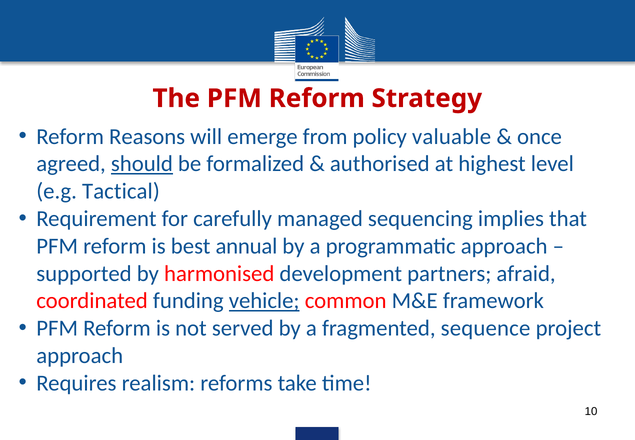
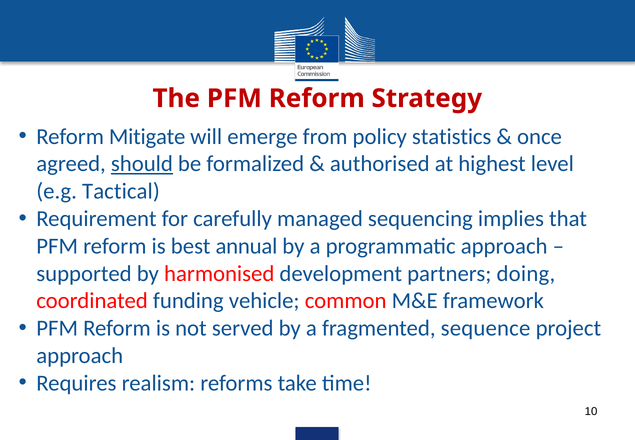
Reasons: Reasons -> Mitigate
valuable: valuable -> statistics
afraid: afraid -> doing
vehicle underline: present -> none
